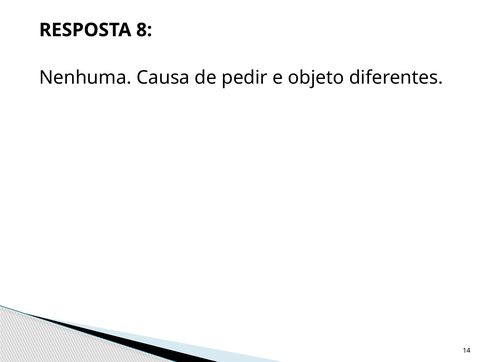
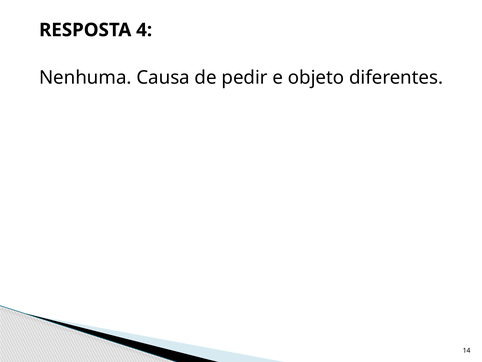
8: 8 -> 4
